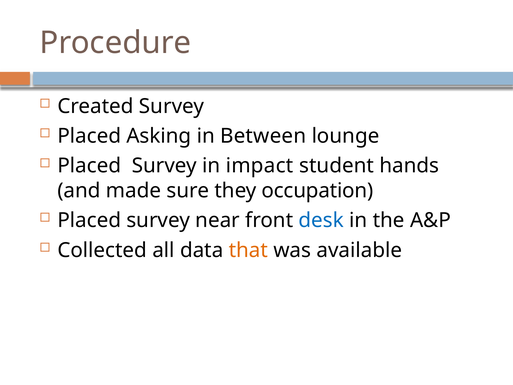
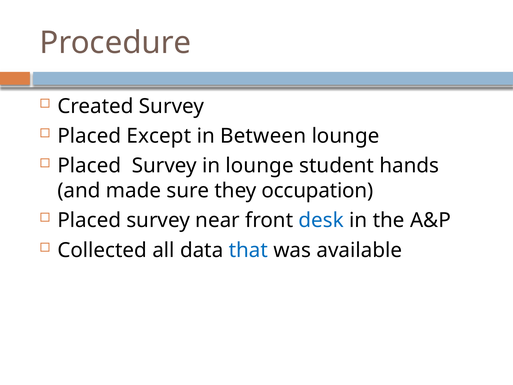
Asking: Asking -> Except
in impact: impact -> lounge
that colour: orange -> blue
